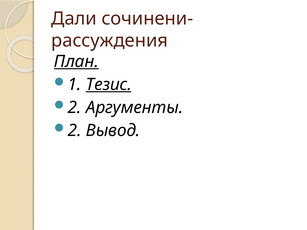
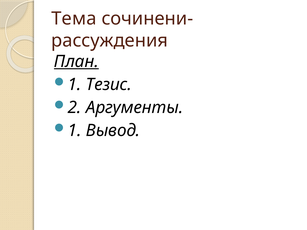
Дали: Дали -> Тема
Тезис underline: present -> none
2 at (75, 131): 2 -> 1
